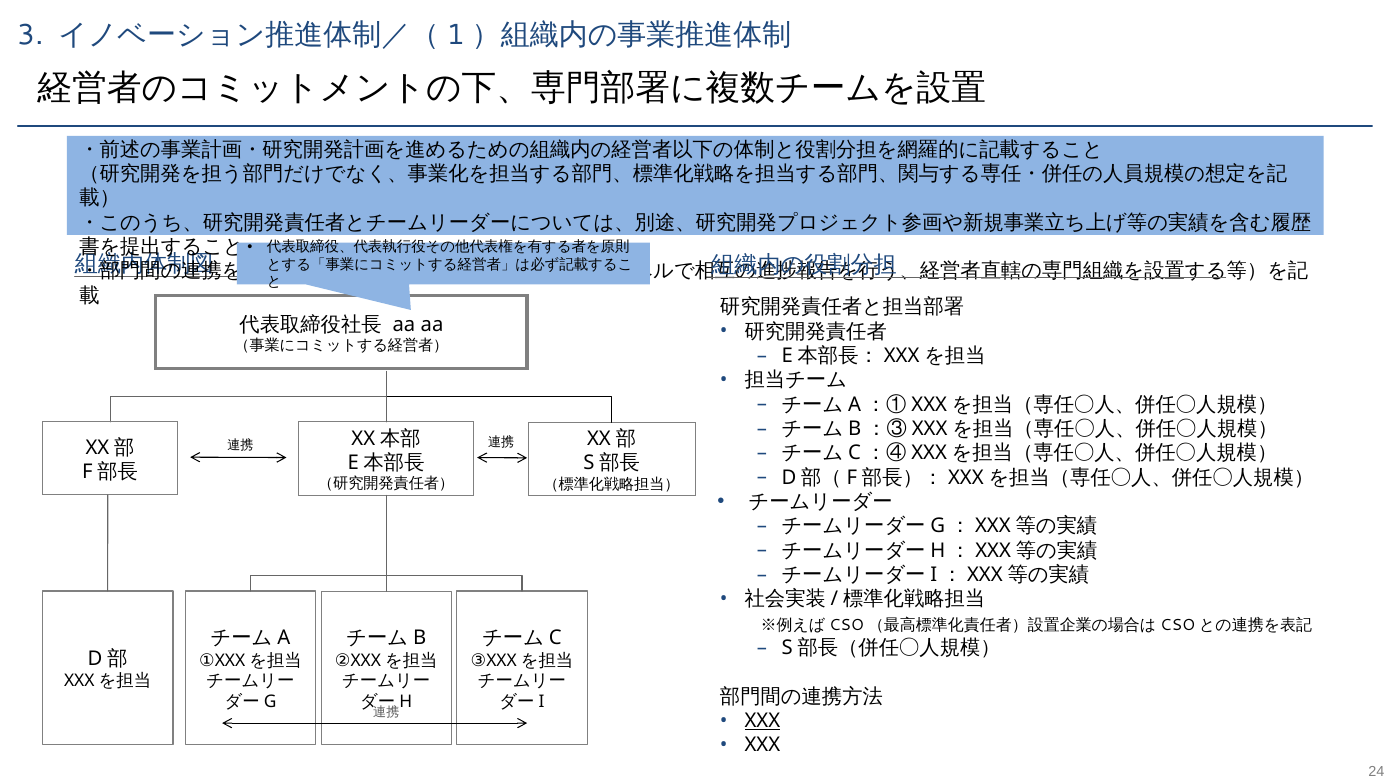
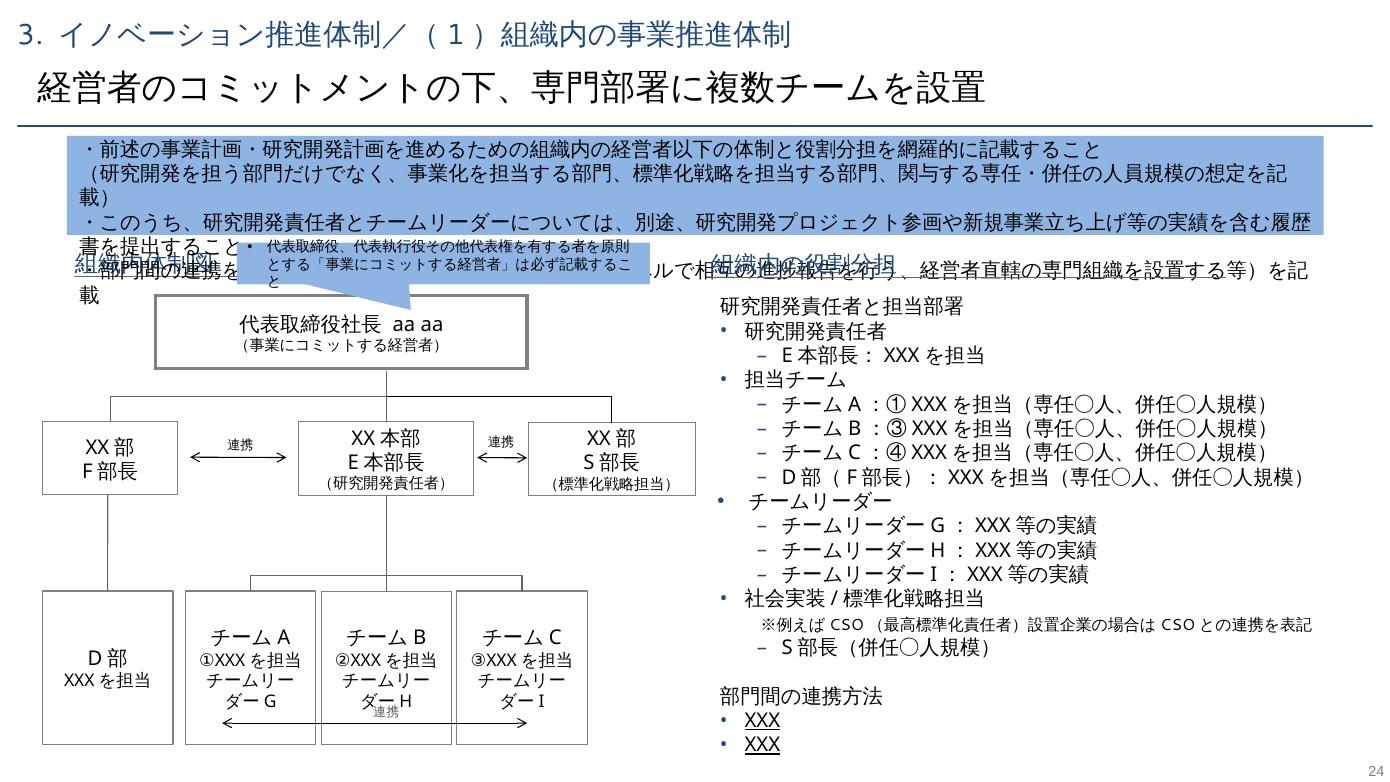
XXX at (762, 745) underline: none -> present
